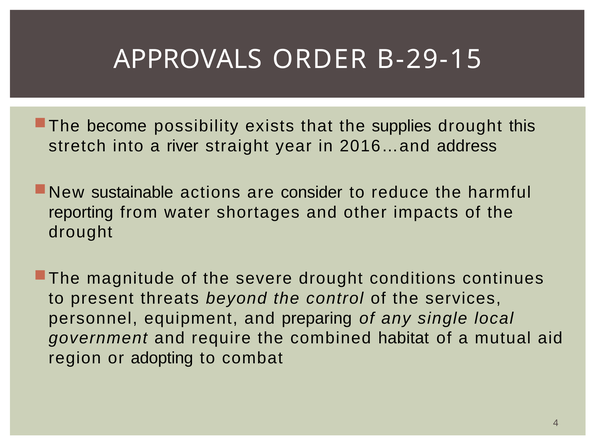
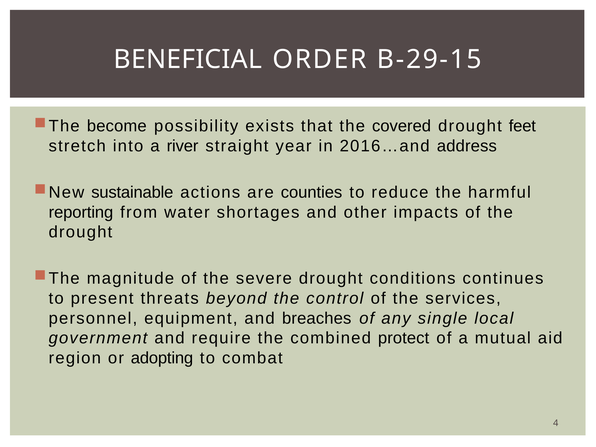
APPROVALS: APPROVALS -> BENEFICIAL
supplies: supplies -> covered
this: this -> feet
consider: consider -> counties
preparing: preparing -> breaches
habitat: habitat -> protect
